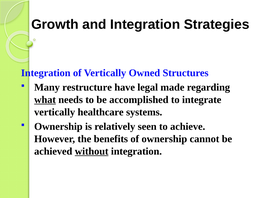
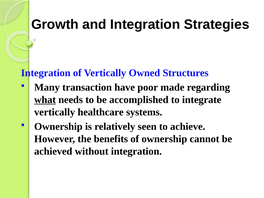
restructure: restructure -> transaction
legal: legal -> poor
without underline: present -> none
